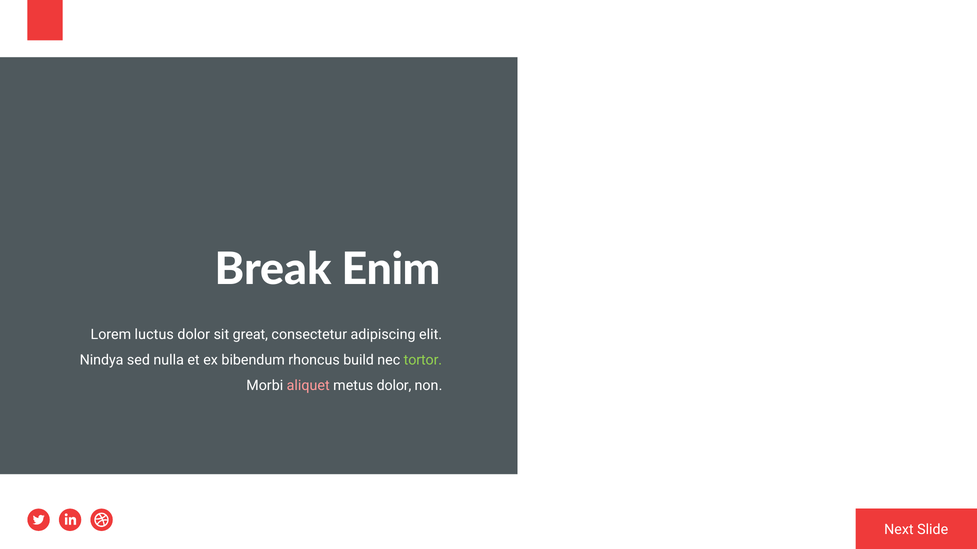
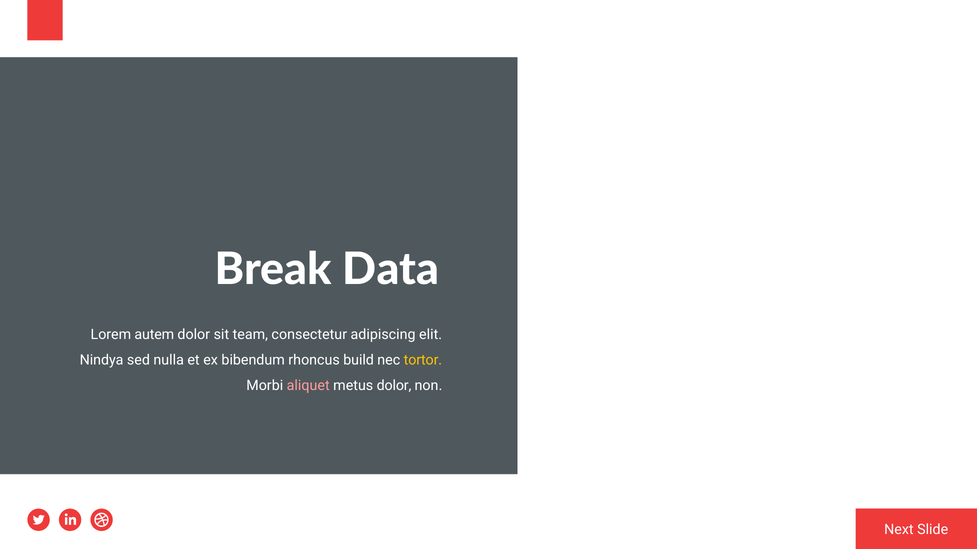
Enim: Enim -> Data
luctus: luctus -> autem
great: great -> team
tortor colour: light green -> yellow
